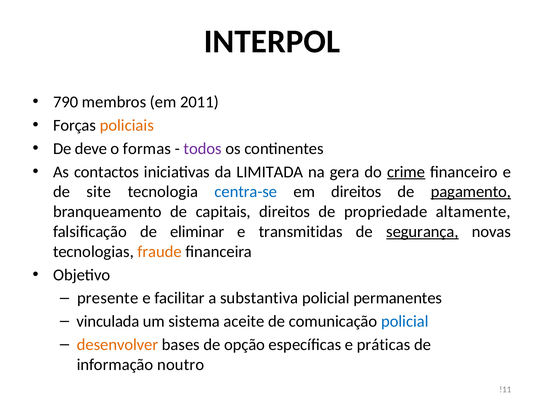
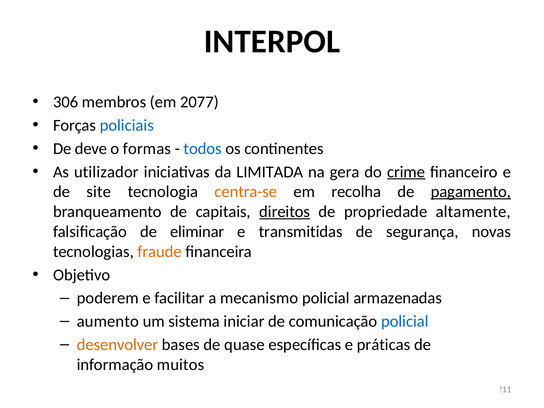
790: 790 -> 306
2011: 2011 -> 2077
policiais colour: orange -> blue
todos colour: purple -> blue
contactos: contactos -> utilizador
centra-se colour: blue -> orange
em direitos: direitos -> recolha
direitos at (285, 212) underline: none -> present
segurança underline: present -> none
presente: presente -> poderem
substantiva: substantiva -> mecanismo
permanentes: permanentes -> armazenadas
vinculada: vinculada -> aumento
aceite: aceite -> iniciar
opção: opção -> quase
noutro: noutro -> muitos
